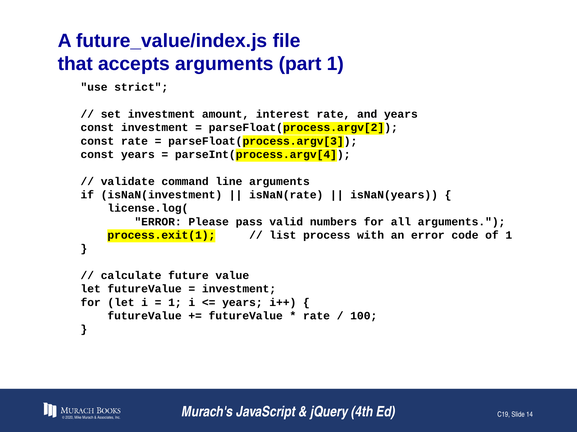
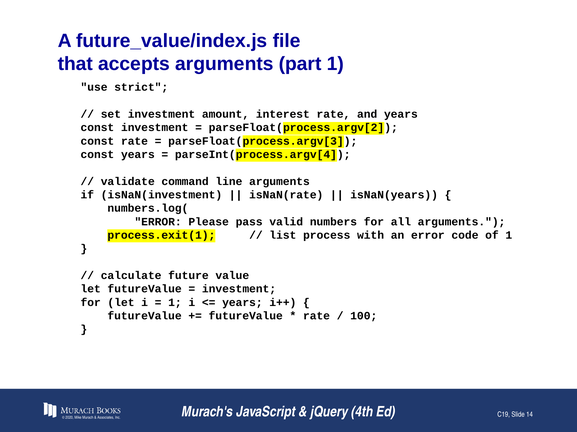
license.log(: license.log( -> numbers.log(
